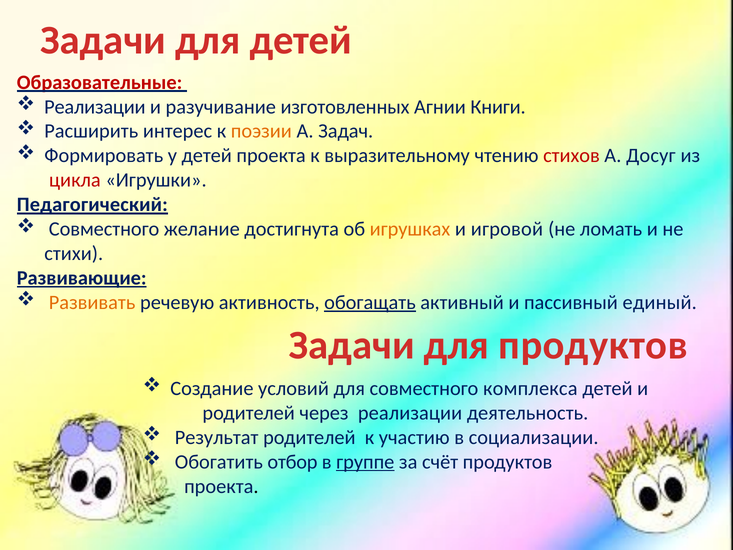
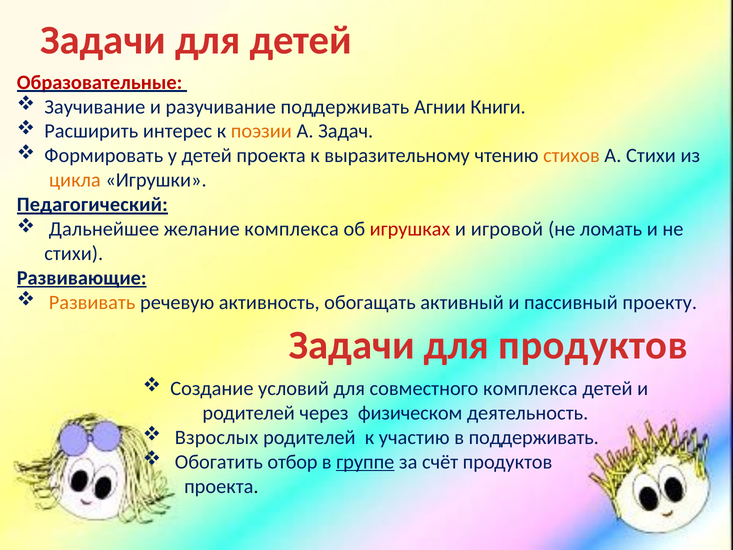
Реализации at (95, 107): Реализации -> Заучивание
разучивание изготовленных: изготовленных -> поддерживать
стихов colour: red -> orange
А Досуг: Досуг -> Стихи
цикла colour: red -> orange
Совместного at (104, 229): Совместного -> Дальнейшее
желание достигнута: достигнута -> комплекса
игрушках colour: orange -> red
обогащать underline: present -> none
единый: единый -> проекту
через реализации: реализации -> физическом
Результат: Результат -> Взрослых
в социализации: социализации -> поддерживать
